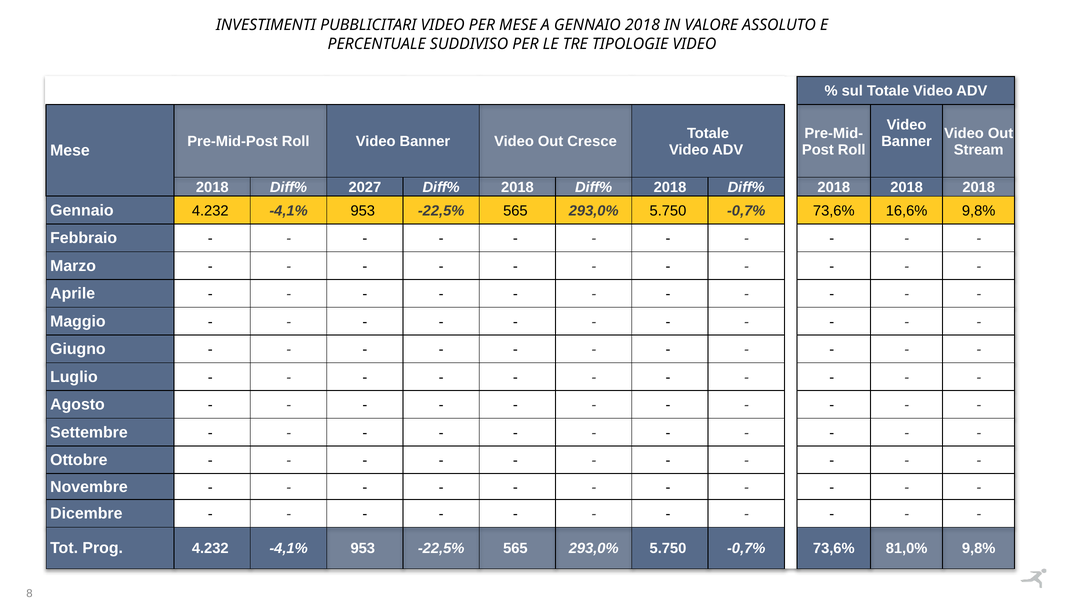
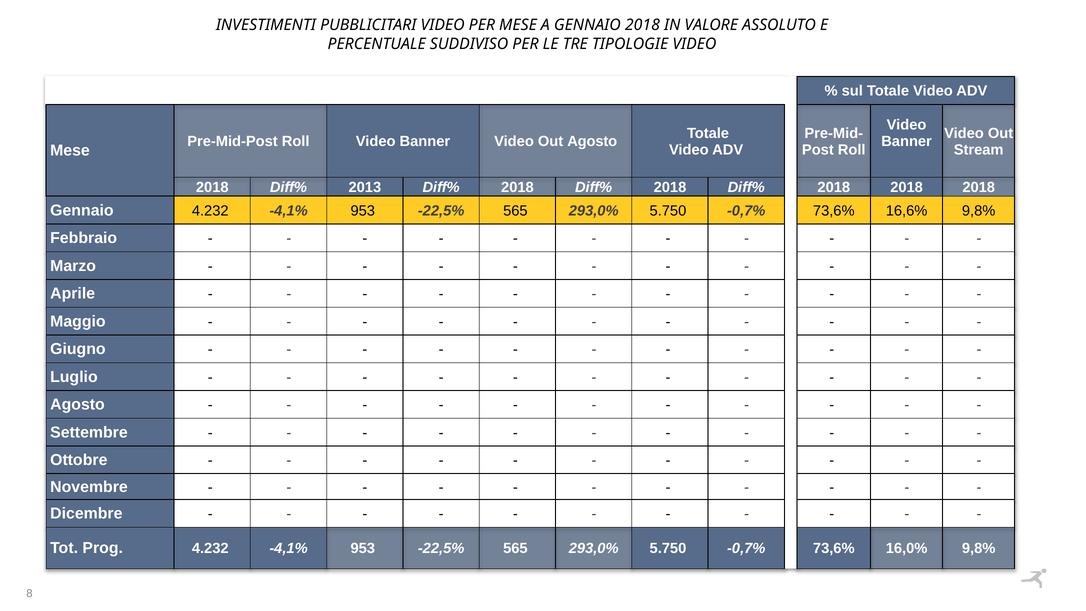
Out Cresce: Cresce -> Agosto
2027: 2027 -> 2013
81,0%: 81,0% -> 16,0%
